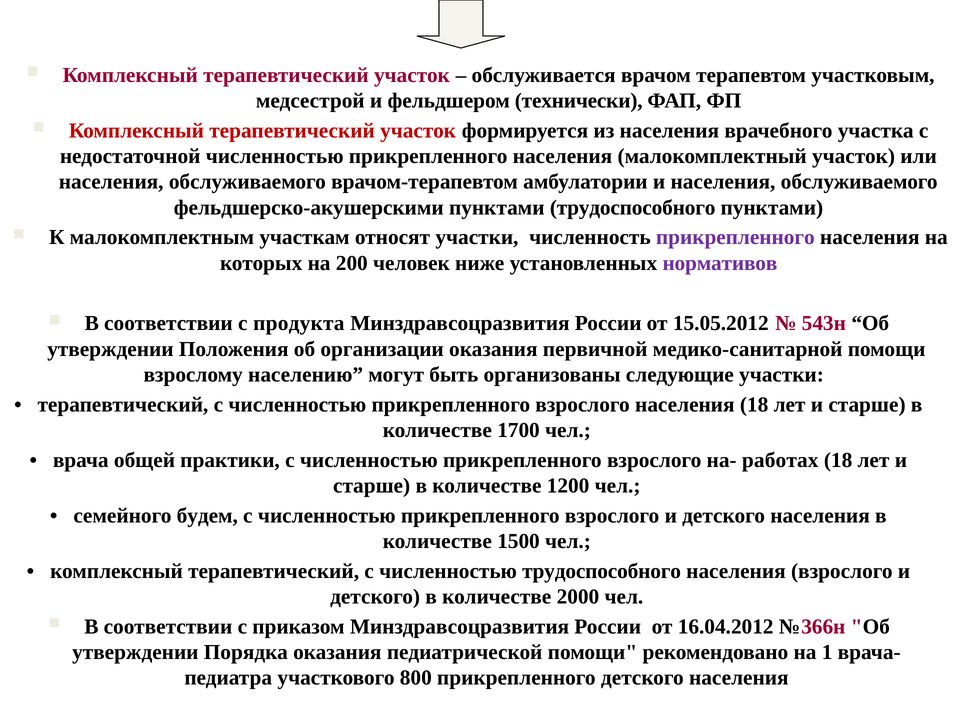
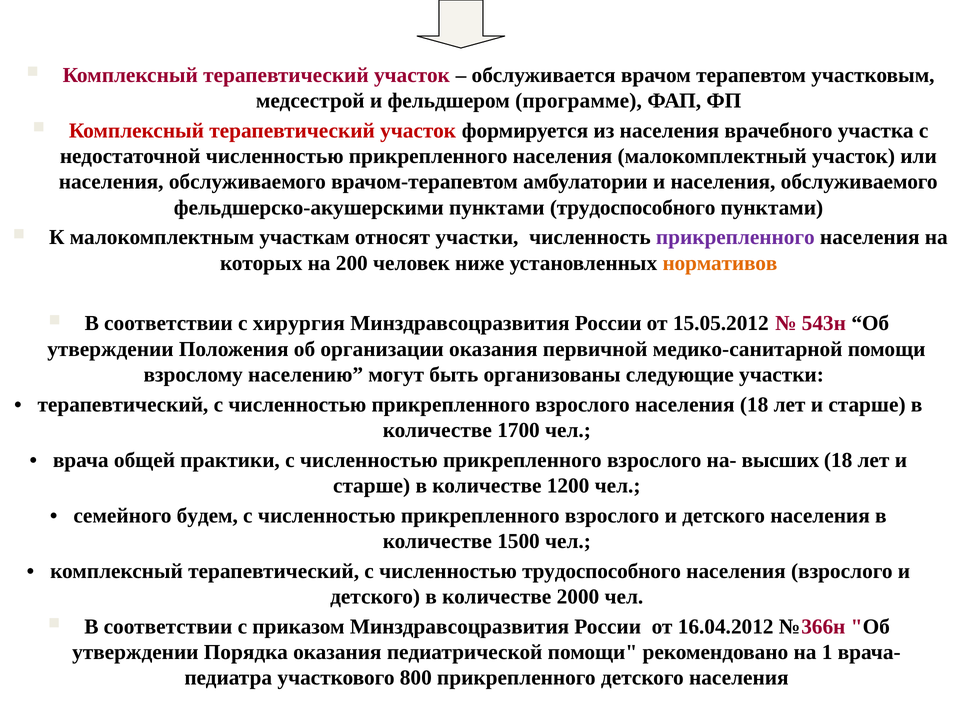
технически: технически -> программе
нормативов colour: purple -> orange
продукта: продукта -> хирургия
работах: работах -> высших
